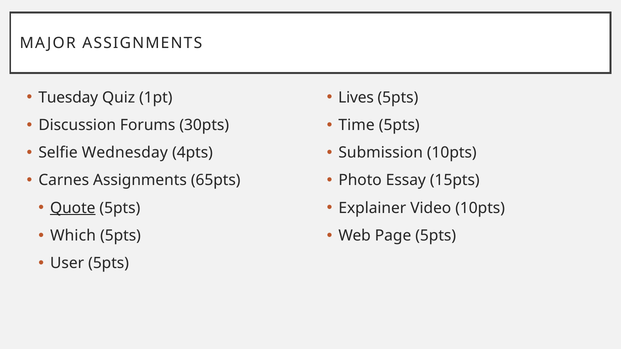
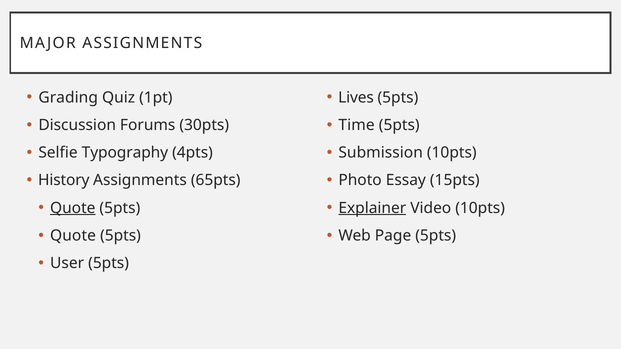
Tuesday: Tuesday -> Grading
Wednesday: Wednesday -> Typography
Carnes: Carnes -> History
Explainer underline: none -> present
Which at (73, 236): Which -> Quote
